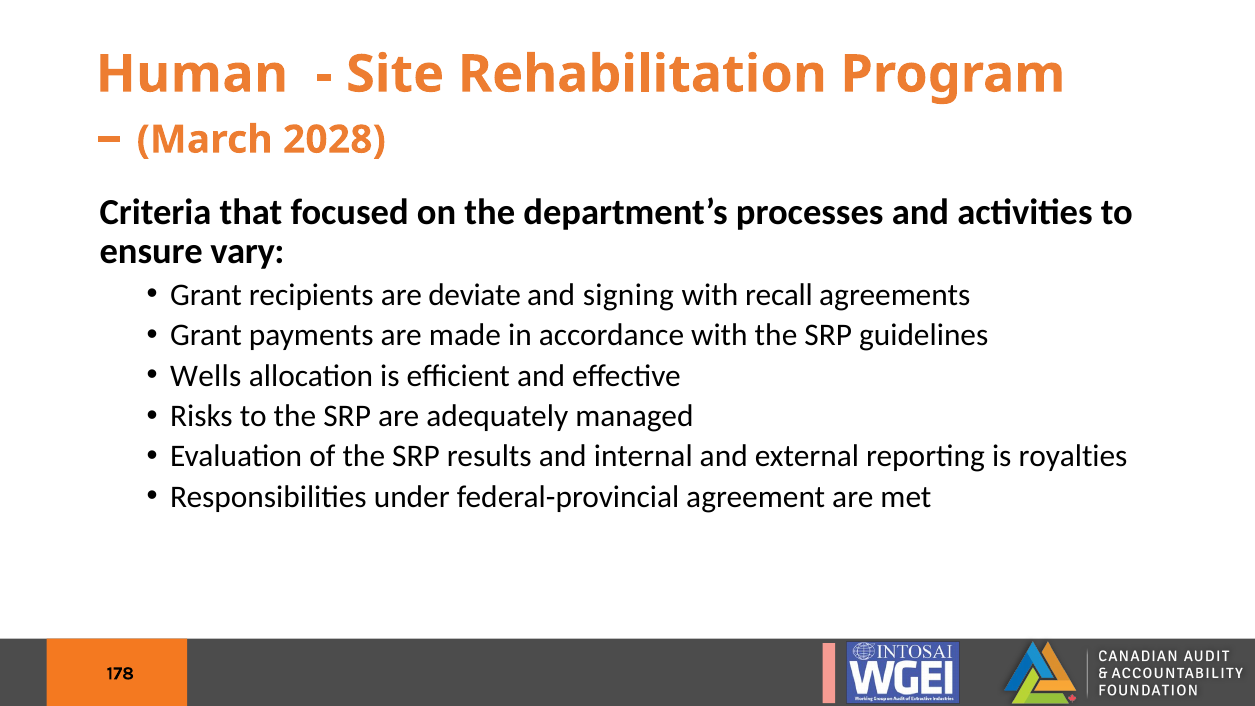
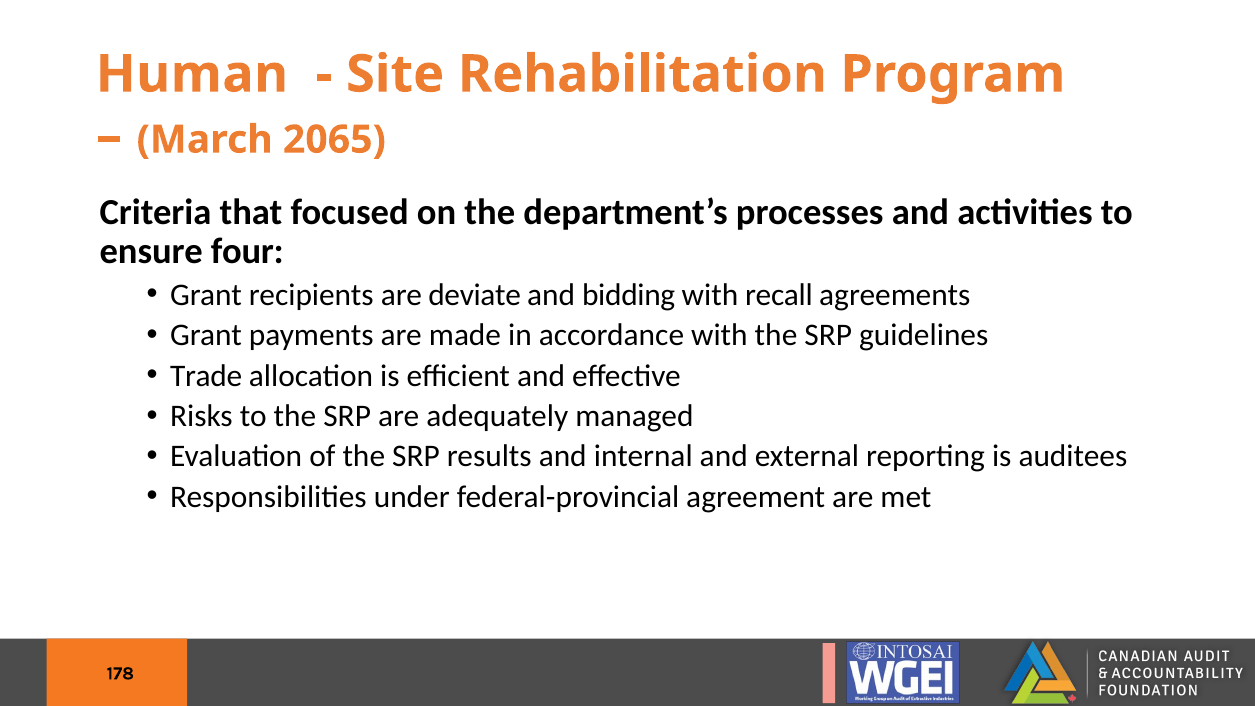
2028: 2028 -> 2065
vary: vary -> four
signing: signing -> bidding
Wells: Wells -> Trade
royalties: royalties -> auditees
